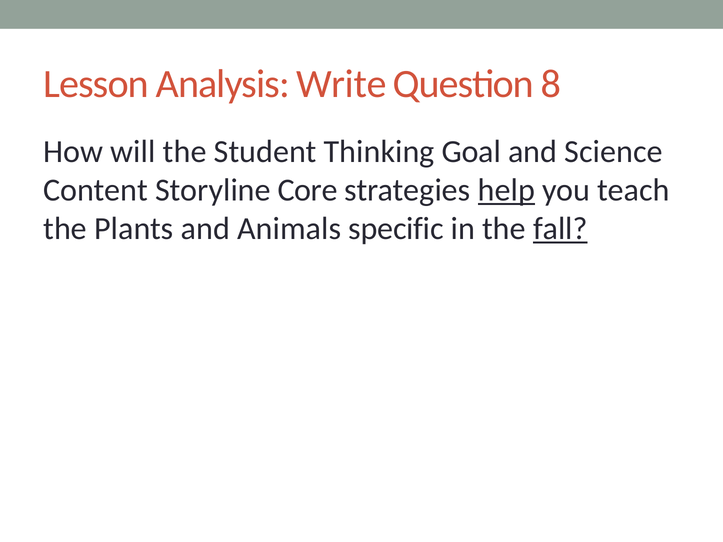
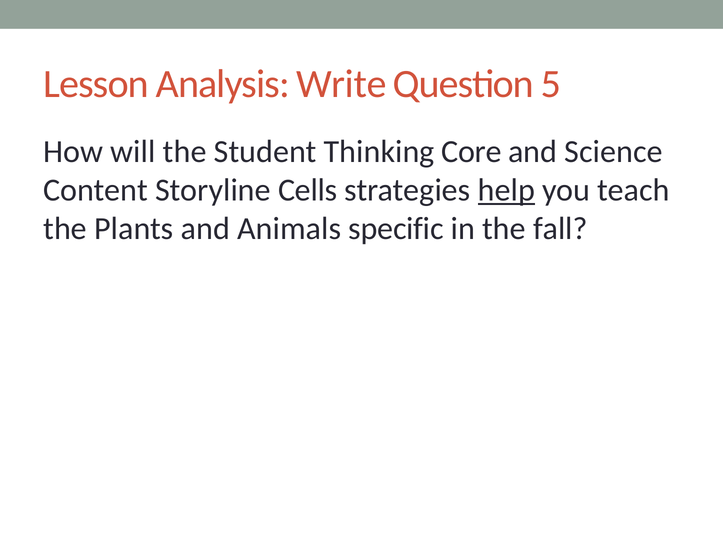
8: 8 -> 5
Goal: Goal -> Core
Core: Core -> Cells
fall underline: present -> none
